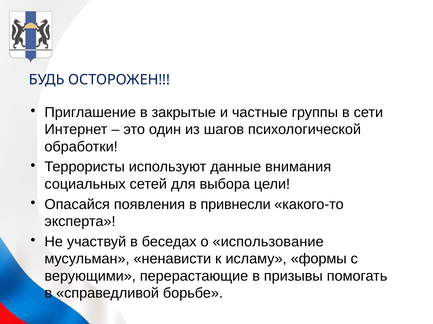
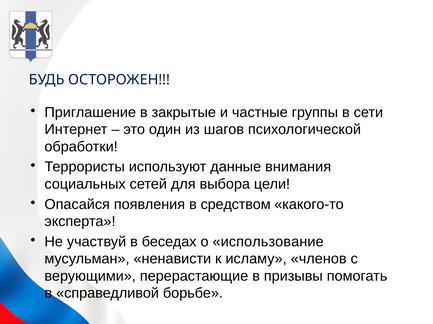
привнесли: привнесли -> средством
формы: формы -> членов
